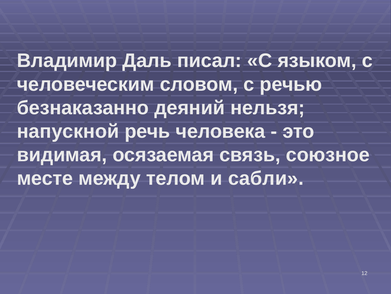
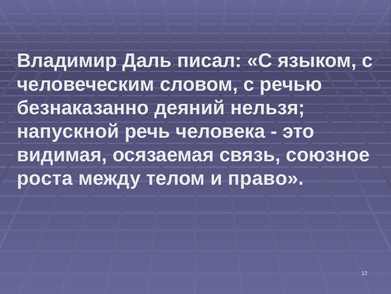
месте: месте -> роста
сабли: сабли -> право
